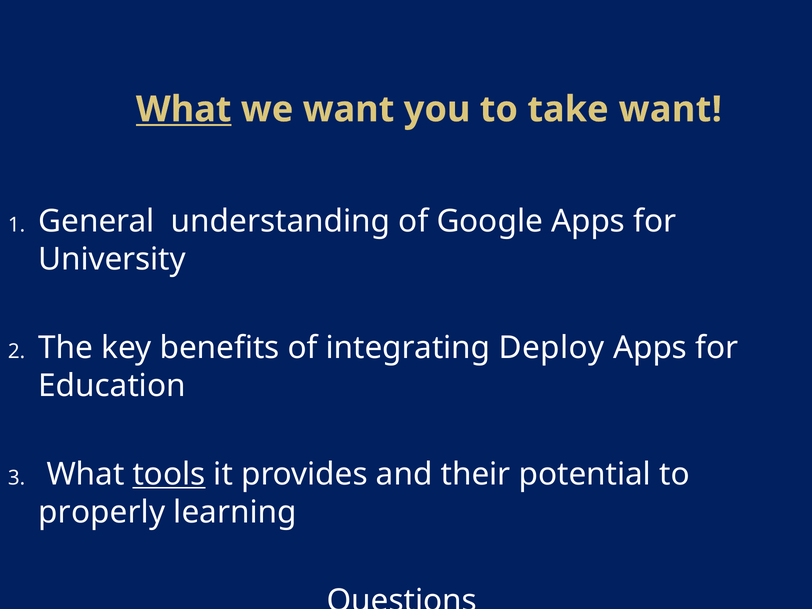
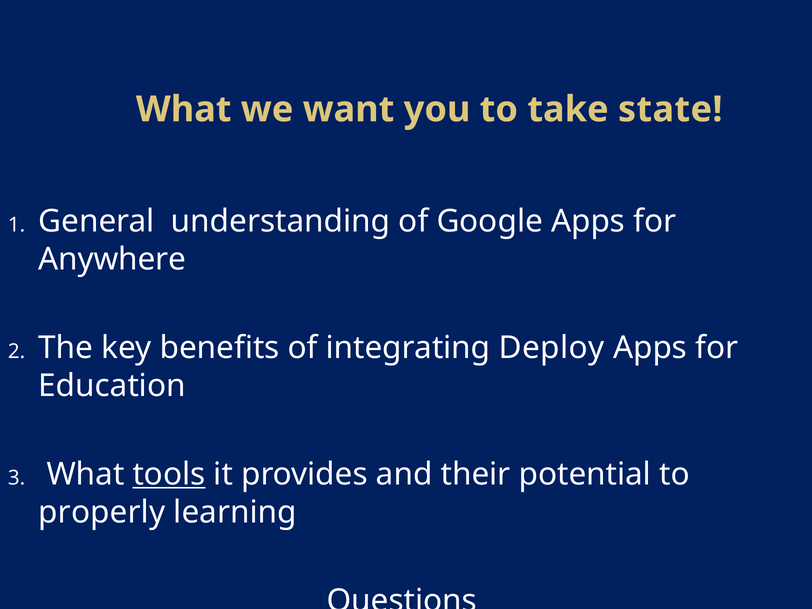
What at (184, 109) underline: present -> none
take want: want -> state
University: University -> Anywhere
